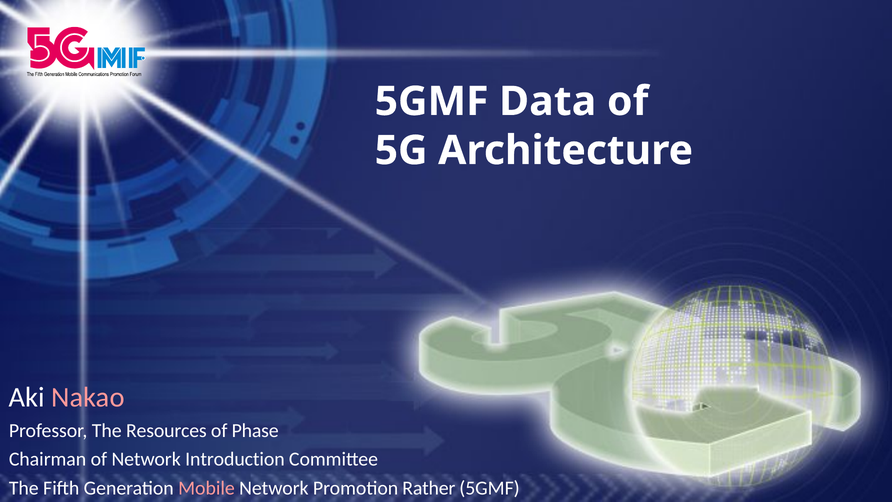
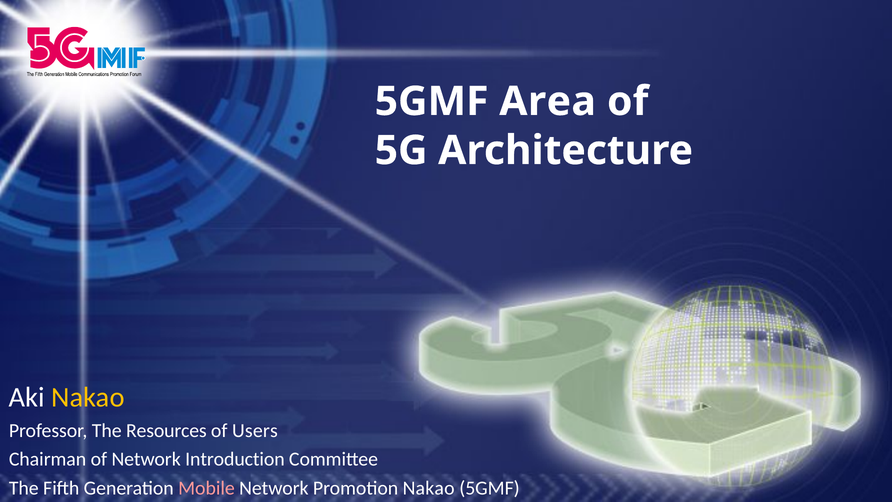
Data: Data -> Area
Nakao at (88, 397) colour: pink -> yellow
Phase: Phase -> Users
Promotion Rather: Rather -> Nakao
